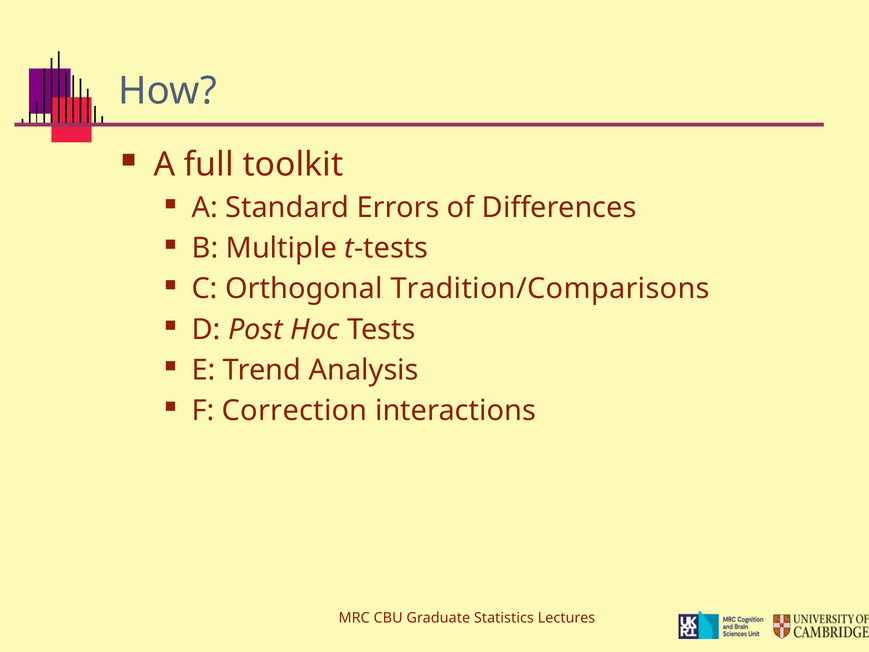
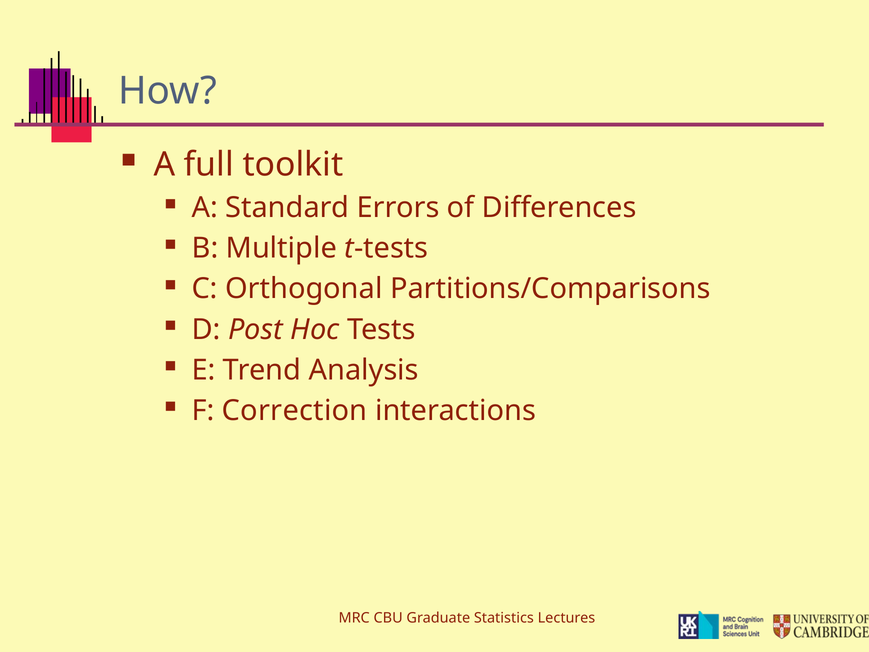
Tradition/Comparisons: Tradition/Comparisons -> Partitions/Comparisons
